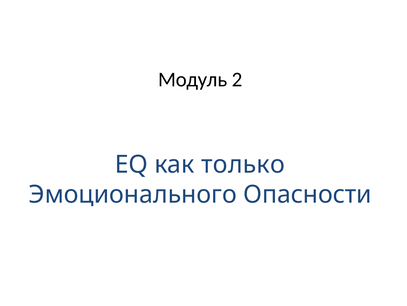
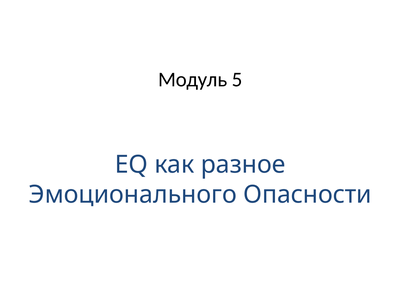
2: 2 -> 5
только: только -> разное
